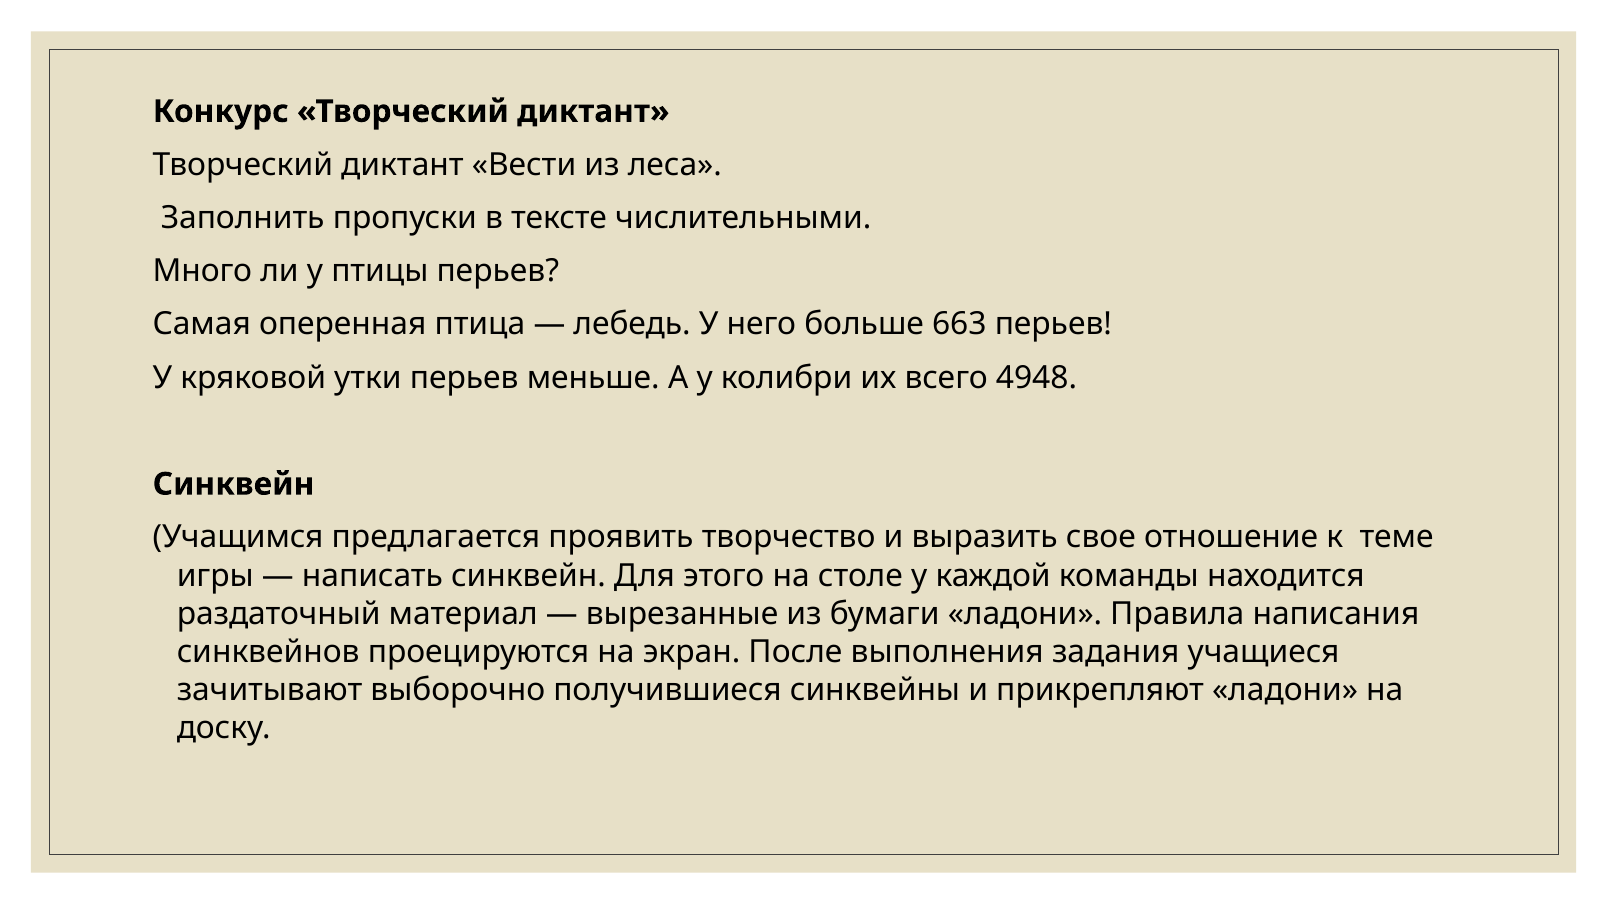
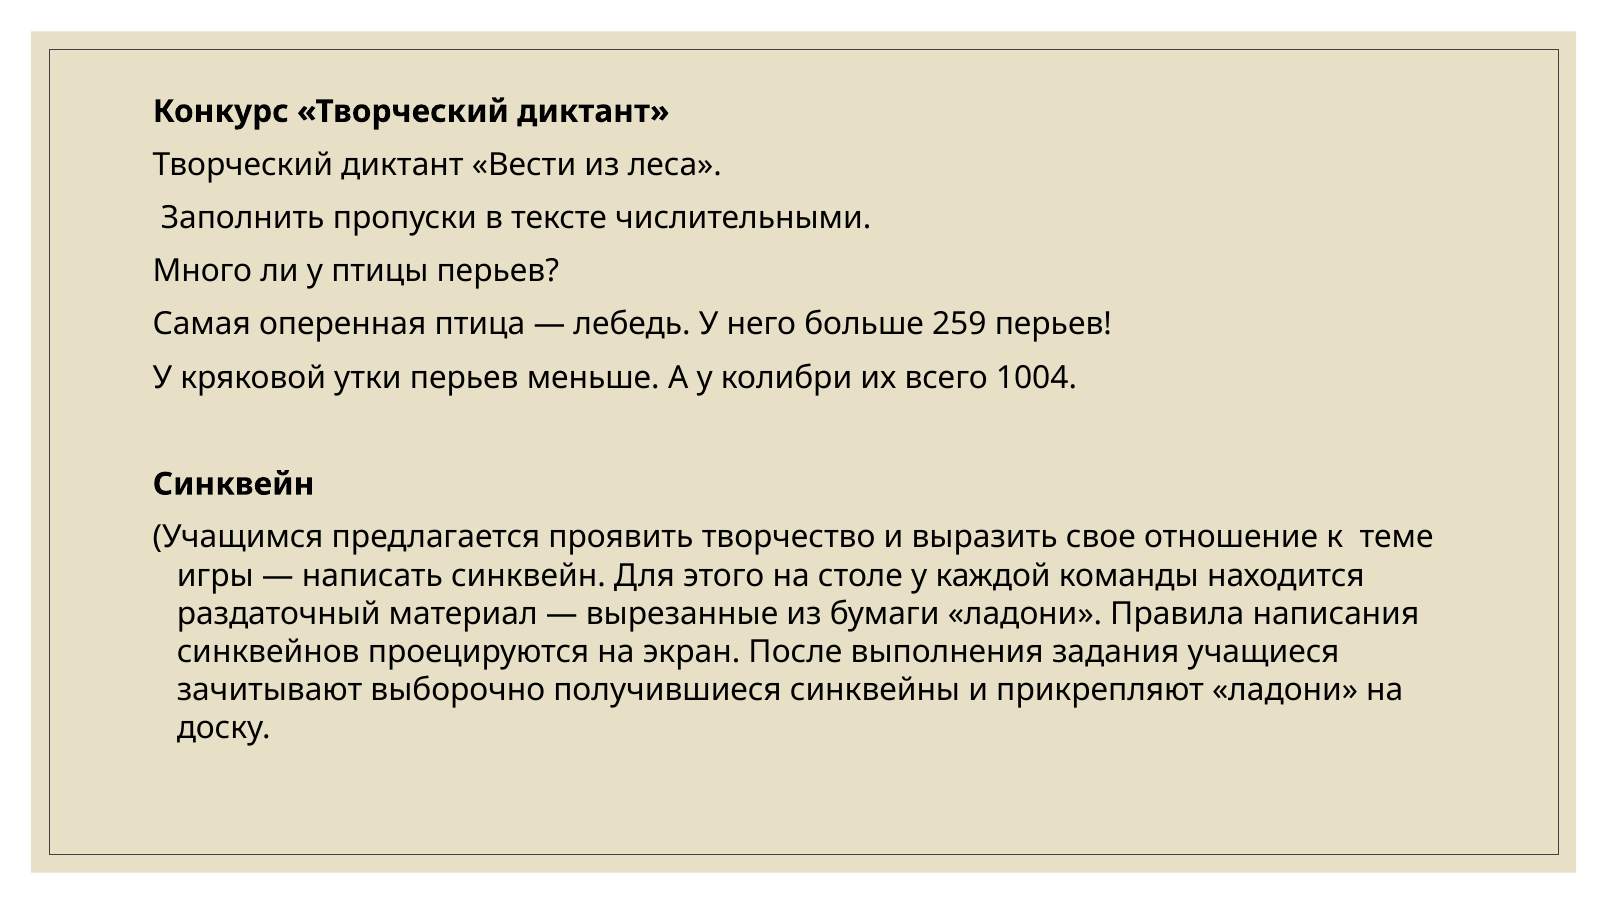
663: 663 -> 259
4948: 4948 -> 1004
